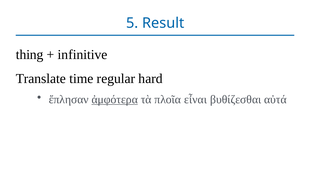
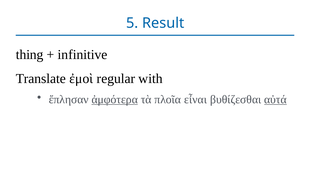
time: time -> ἐμοὶ
hard: hard -> with
αὐτά underline: none -> present
